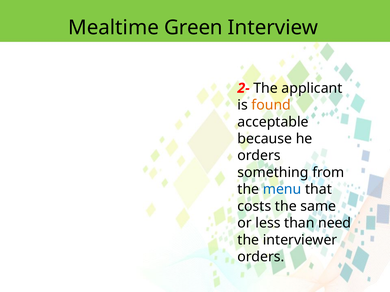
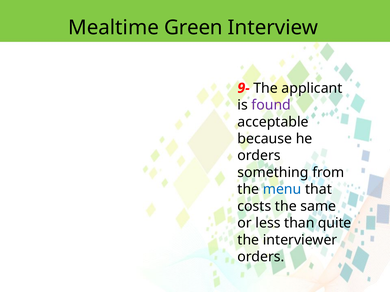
2-: 2- -> 9-
found colour: orange -> purple
need: need -> quite
